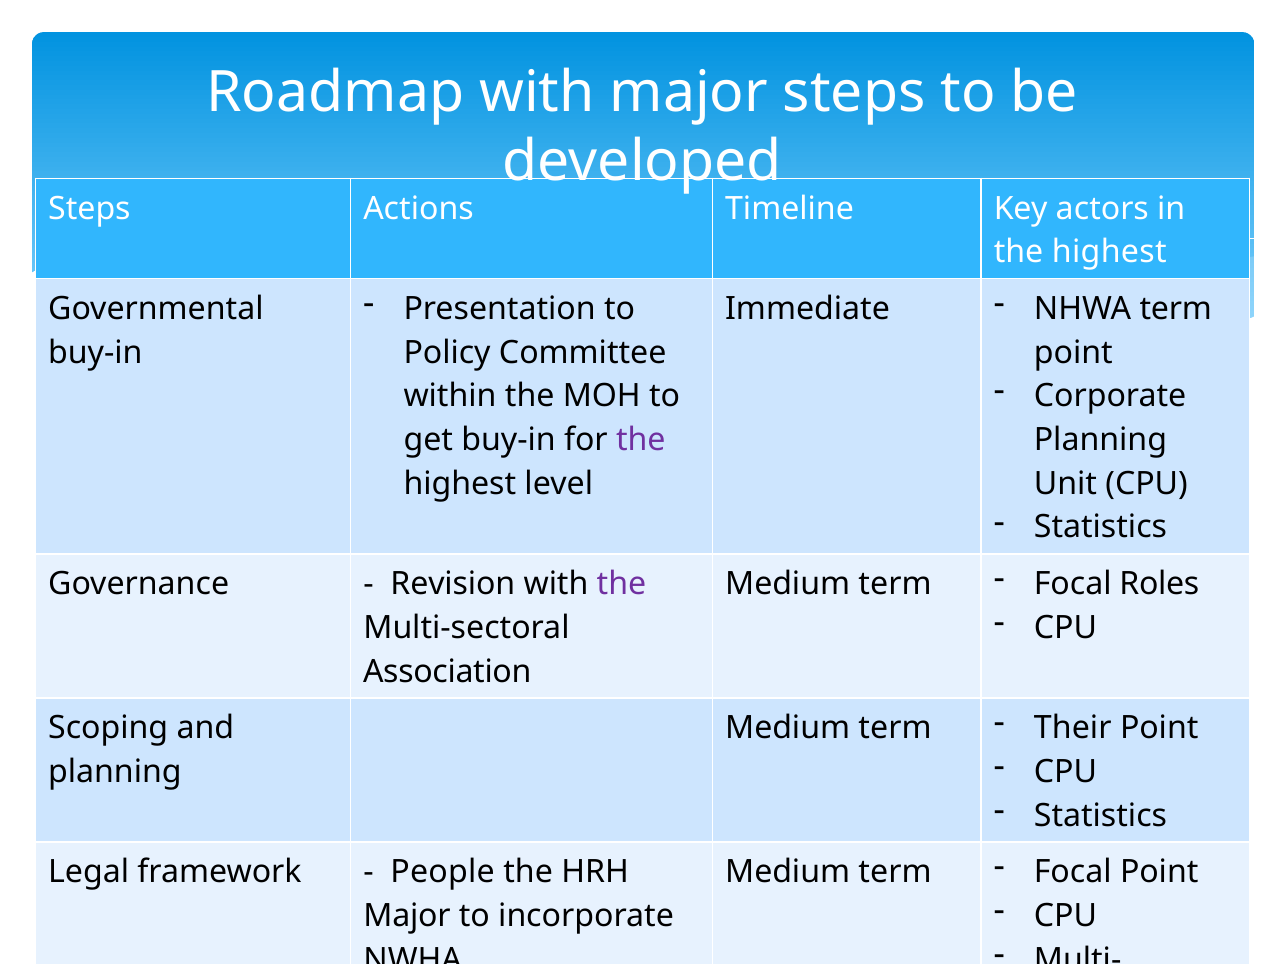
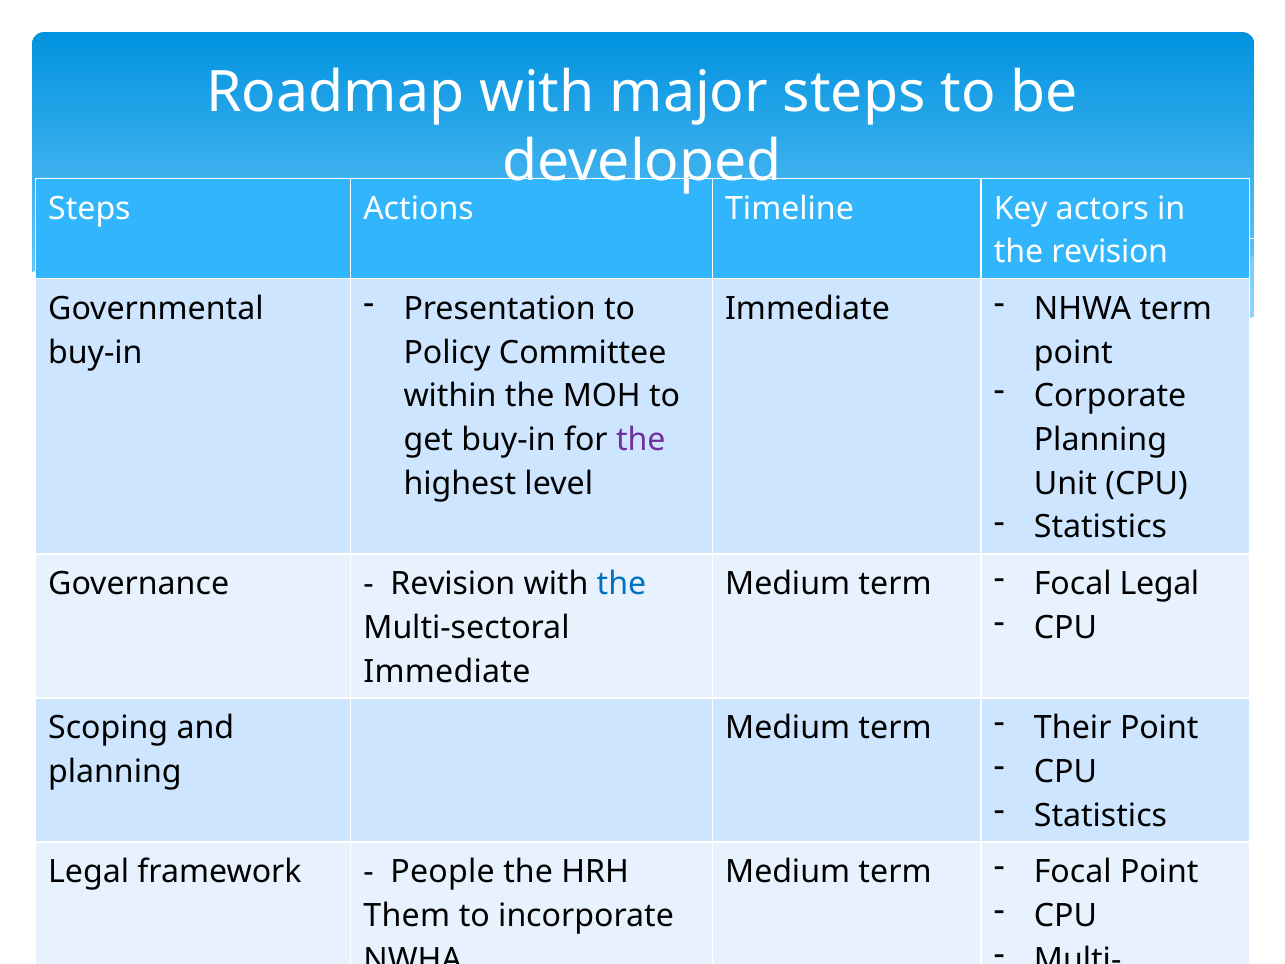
highest at (1109, 252): highest -> revision
the at (622, 584) colour: purple -> blue
Focal Roles: Roles -> Legal
Association at (447, 671): Association -> Immediate
Major at (407, 916): Major -> Them
